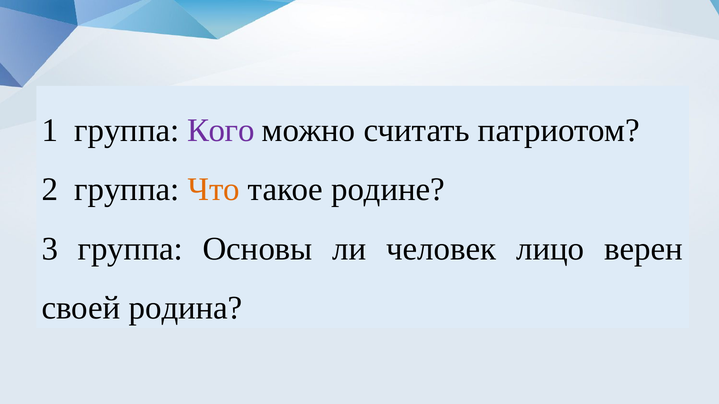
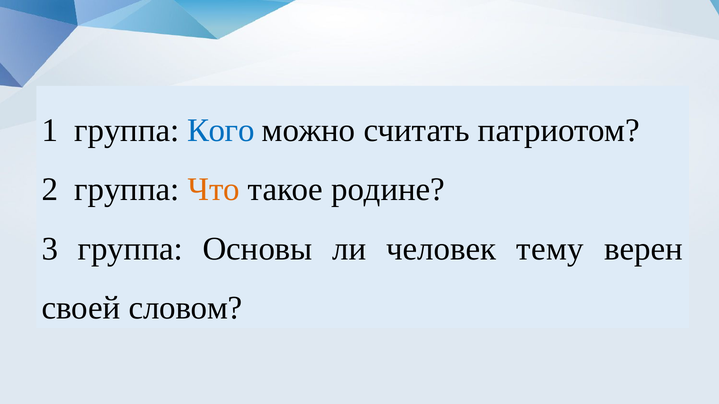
Кого colour: purple -> blue
лицо: лицо -> тему
родина: родина -> словом
